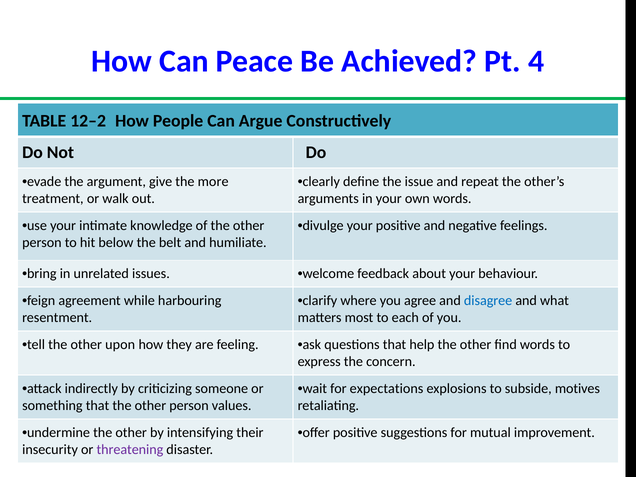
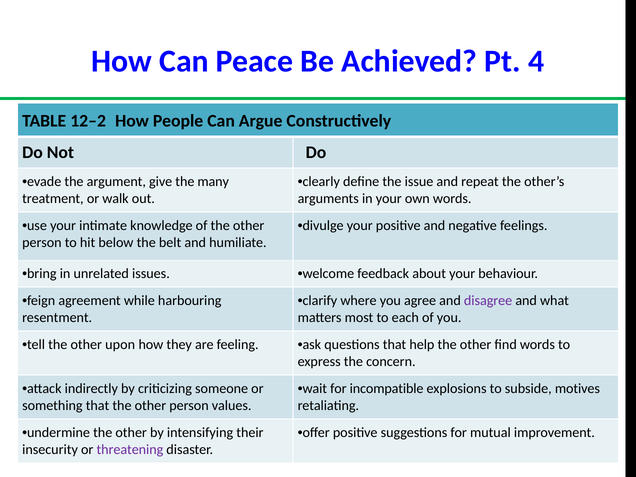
more: more -> many
disagree colour: blue -> purple
expectations: expectations -> incompatible
